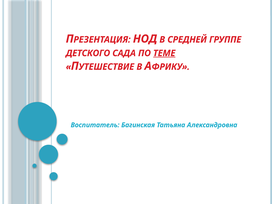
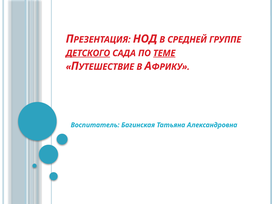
ДЕТСКОГО underline: none -> present
